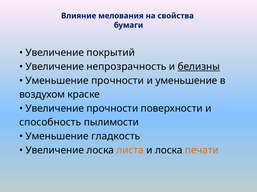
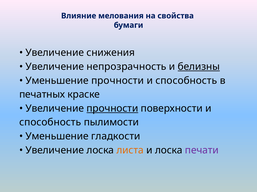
покрытий: покрытий -> снижения
уменьшение at (186, 81): уменьшение -> способность
воздухом: воздухом -> печатных
прочности at (112, 109) underline: none -> present
гладкость: гладкость -> гладкости
печати colour: orange -> purple
